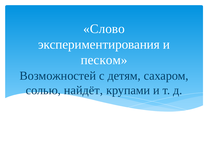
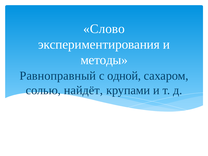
песком: песком -> методы
Возможностей: Возможностей -> Равноправный
детям: детям -> одной
